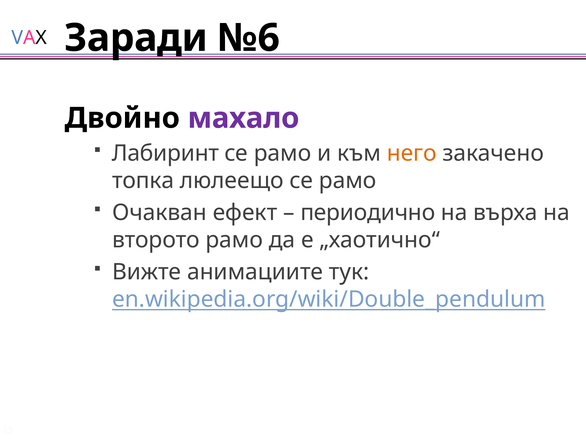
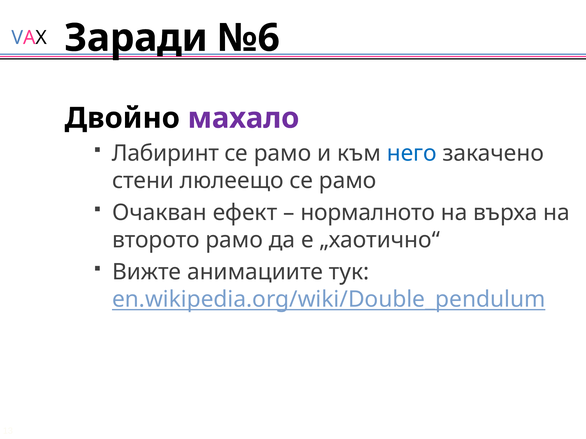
него colour: orange -> blue
топка: топка -> стени
периодично: периодично -> нормалното
